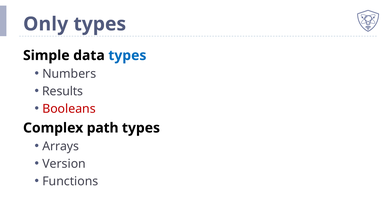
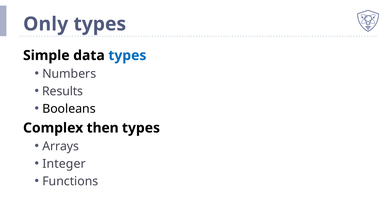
Booleans colour: red -> black
path: path -> then
Version: Version -> Integer
